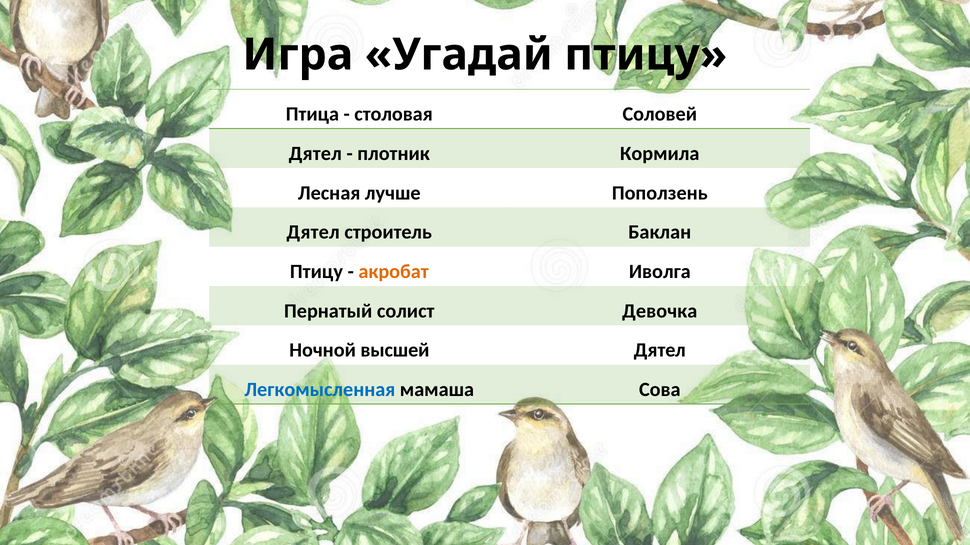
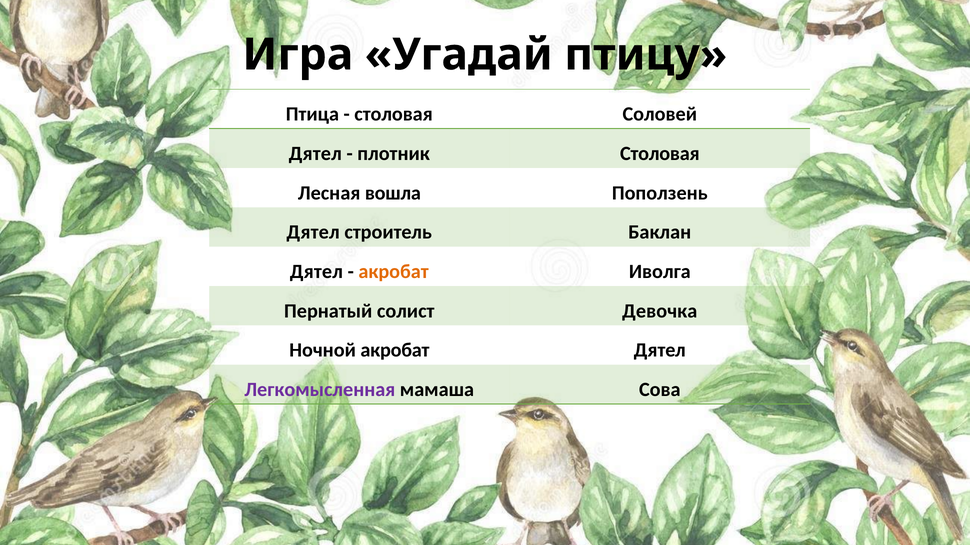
плотник Кормила: Кормила -> Столовая
лучше: лучше -> вошла
Птицу at (316, 272): Птицу -> Дятел
Ночной высшей: высшей -> акробат
Легкомысленная colour: blue -> purple
